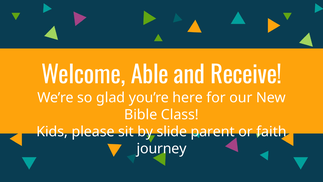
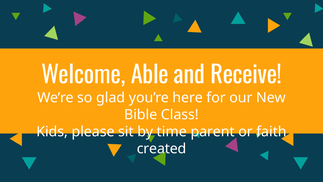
slide: slide -> time
journey: journey -> created
